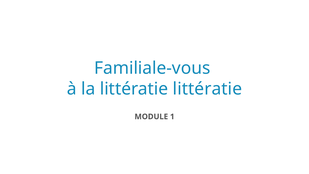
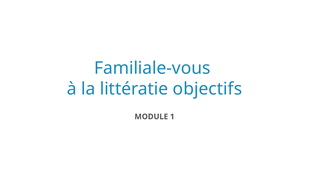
littératie littératie: littératie -> objectifs
